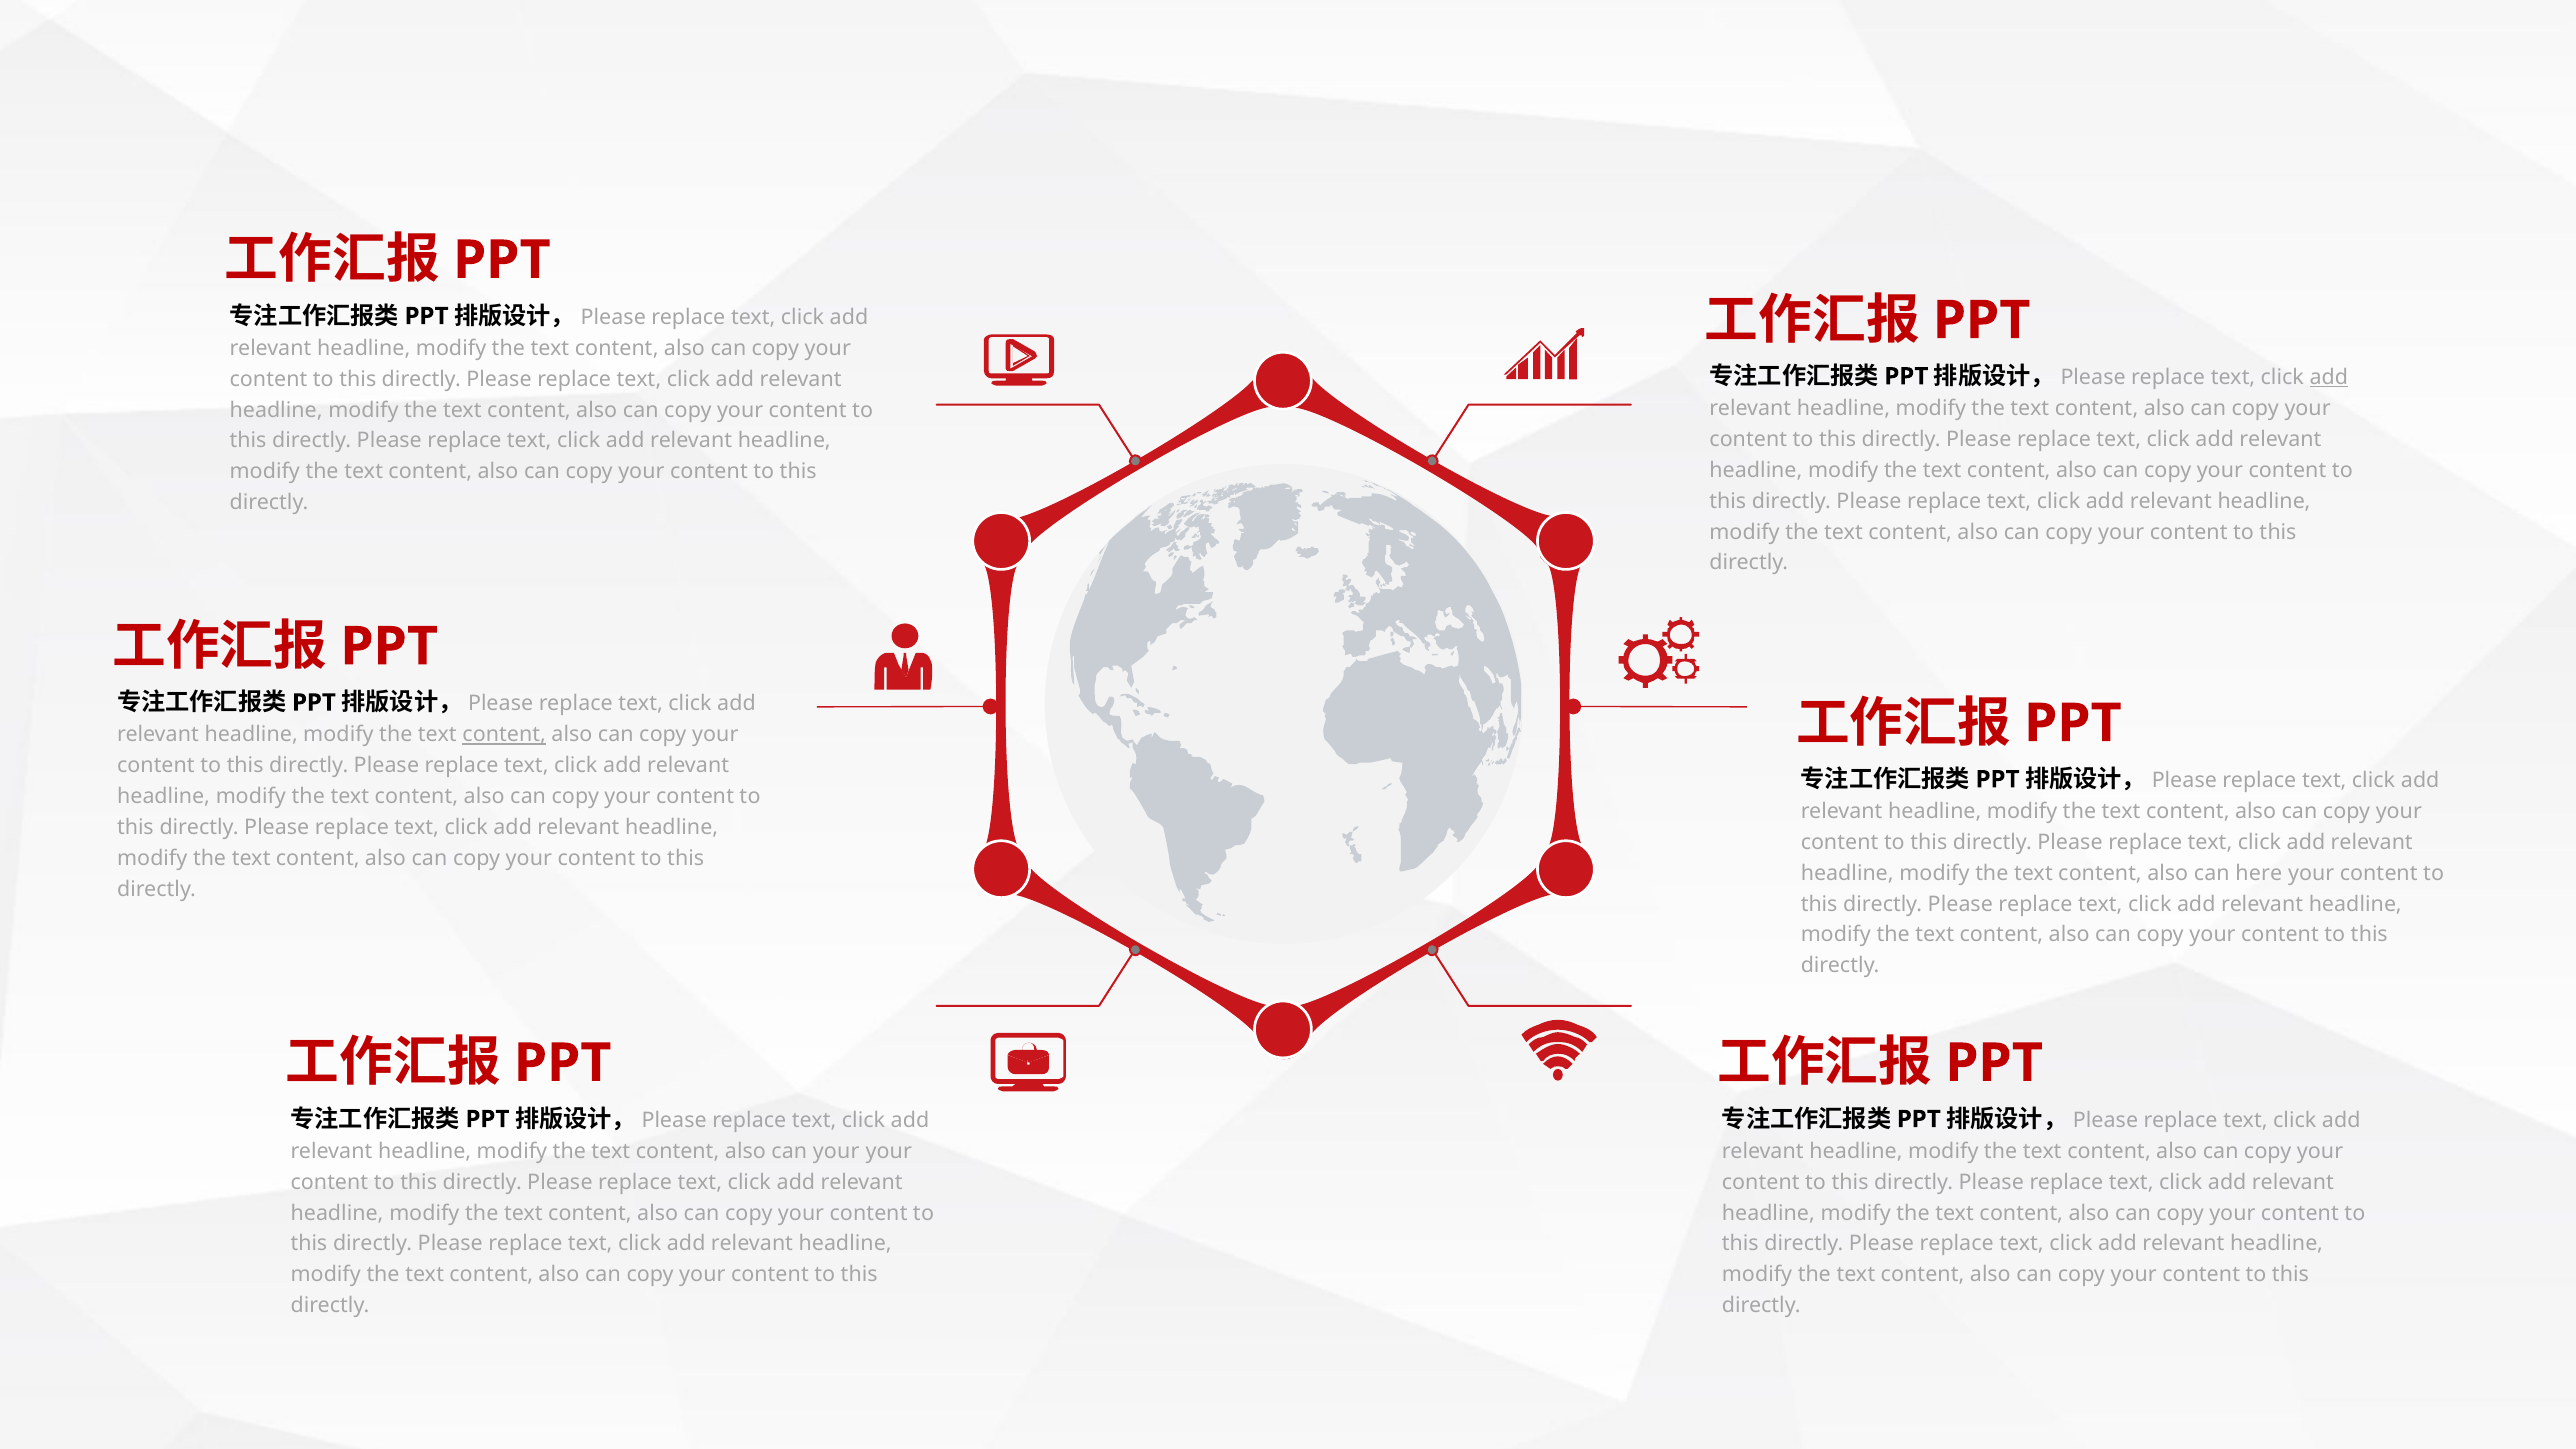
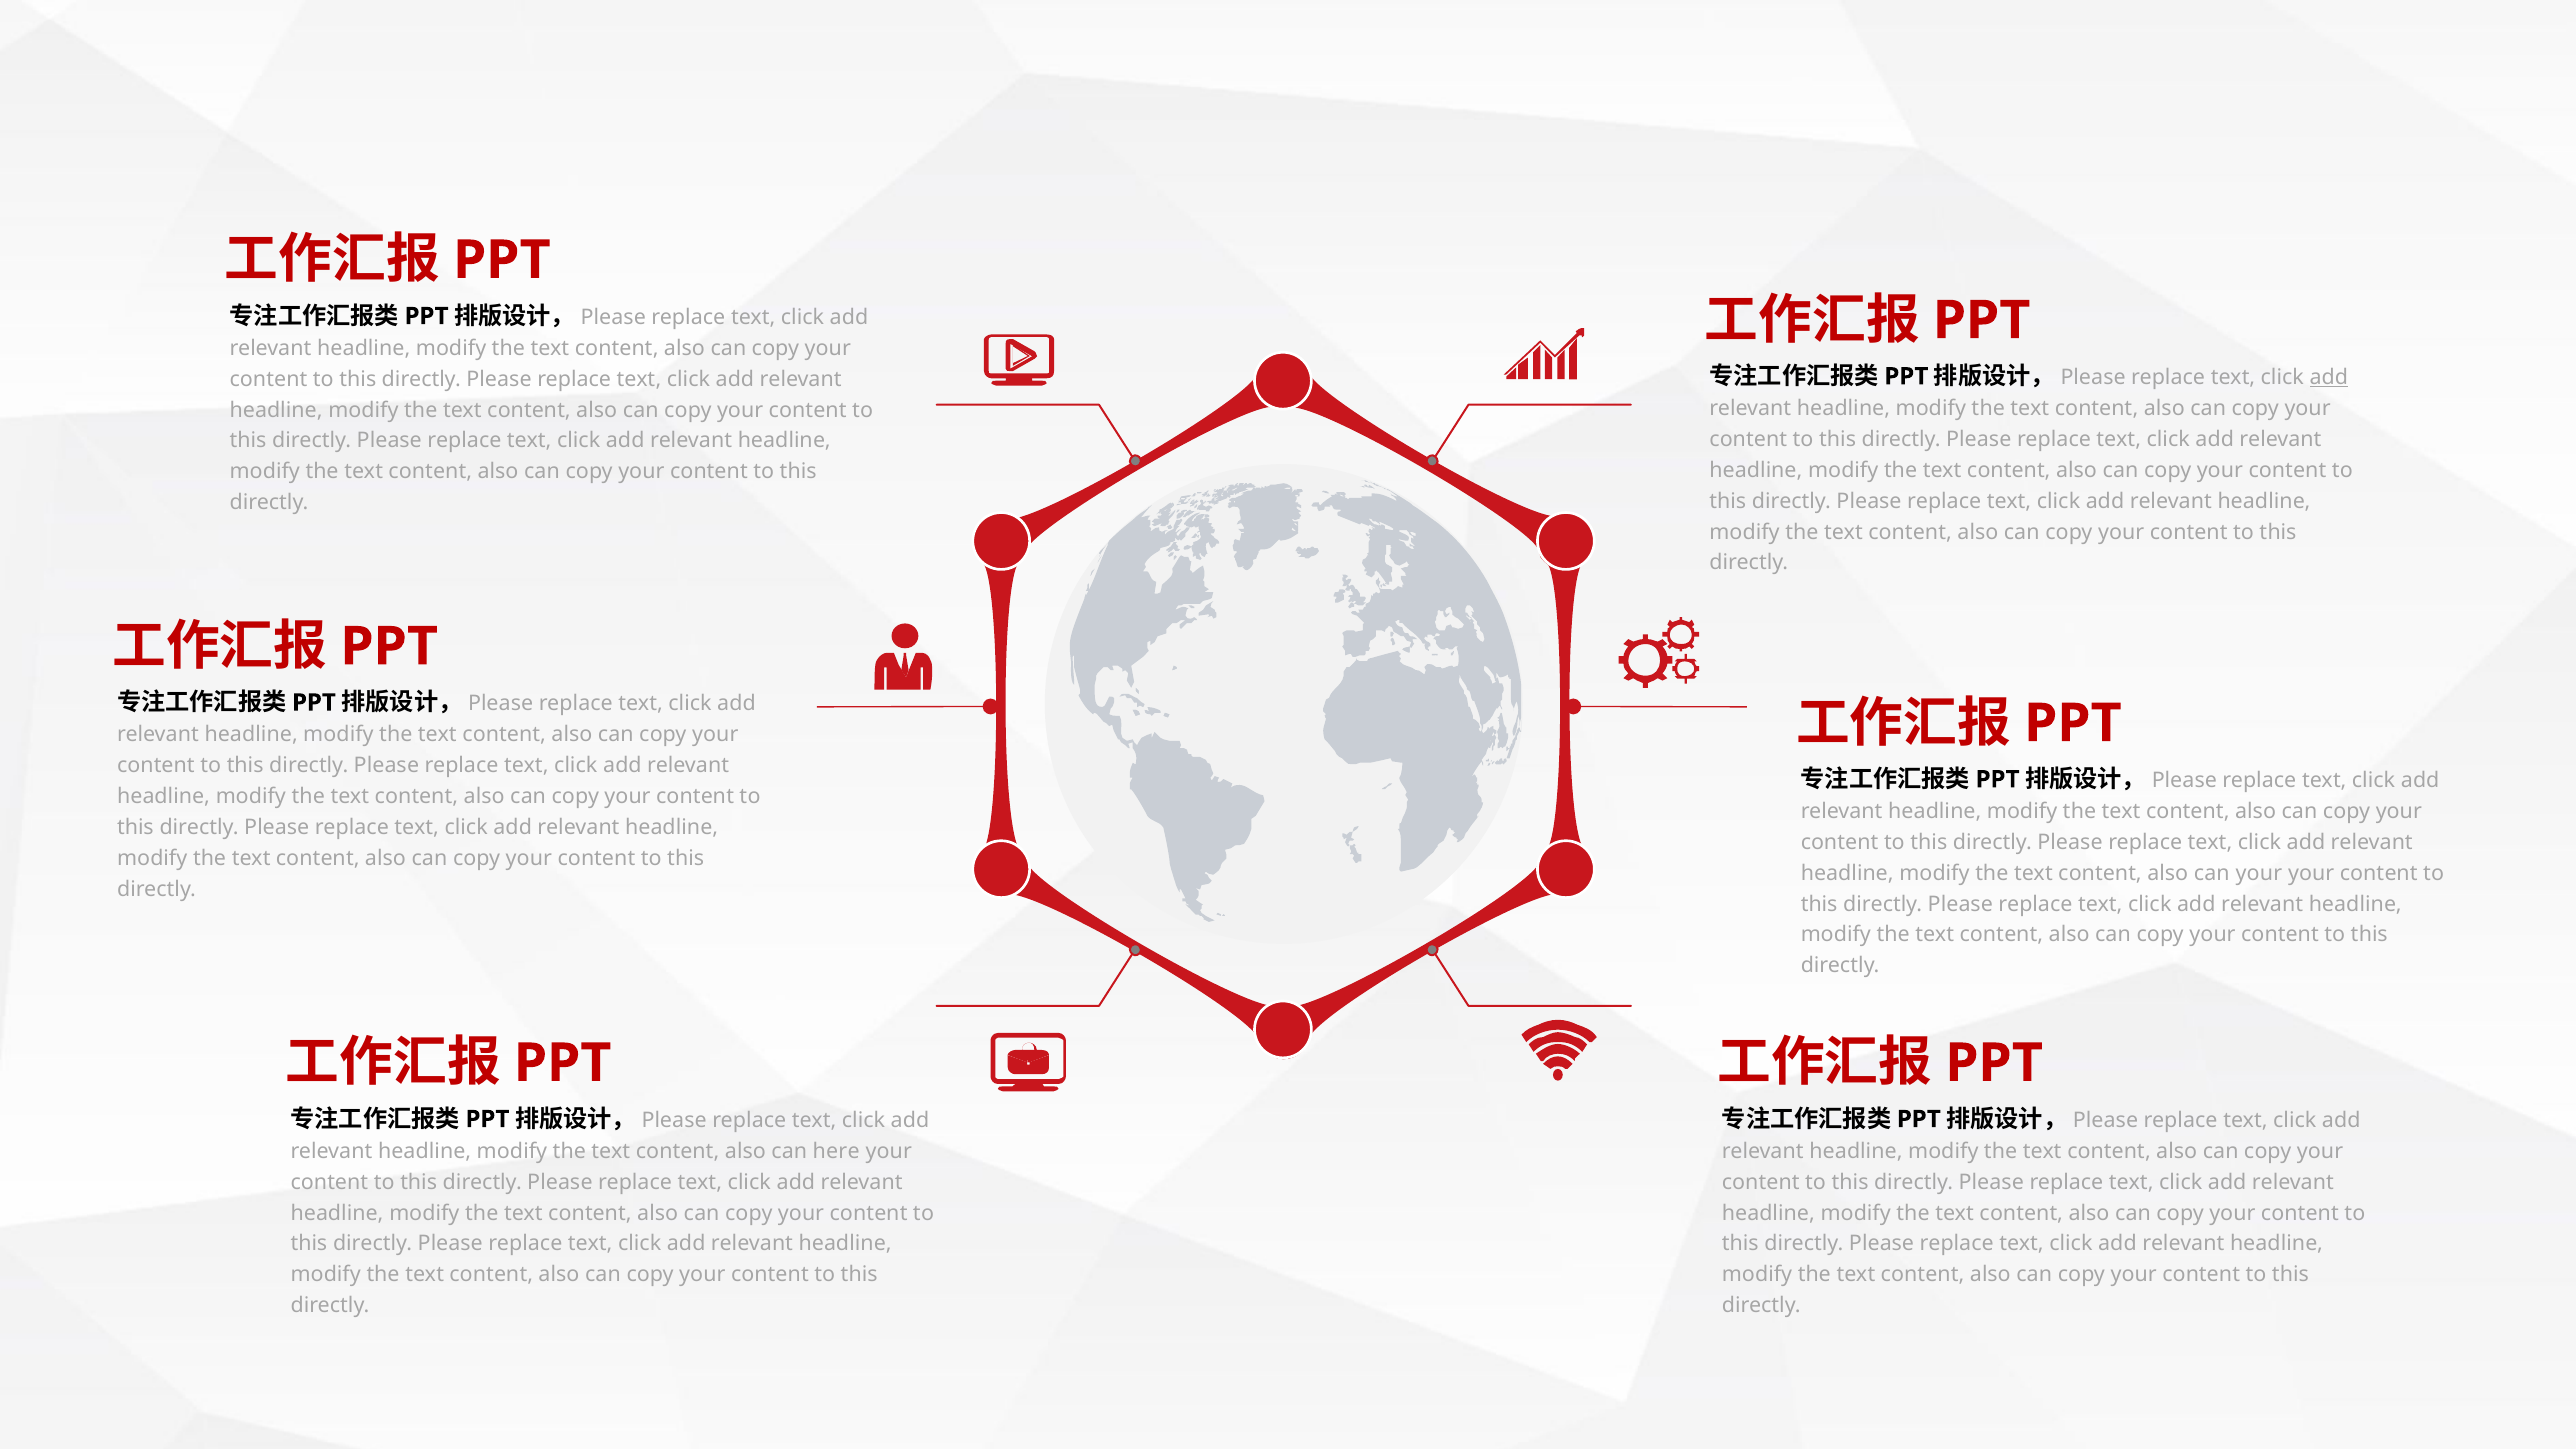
content at (504, 735) underline: present -> none
can here: here -> your
can your: your -> here
